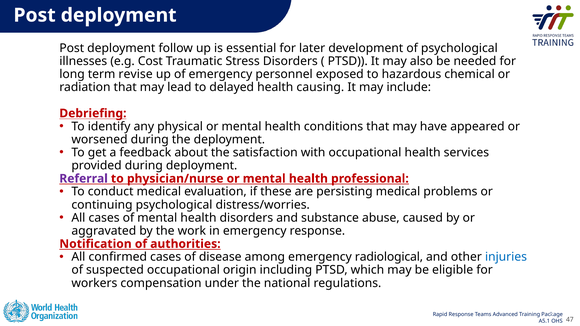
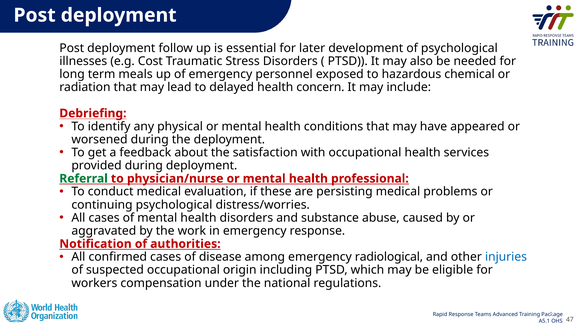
revise: revise -> meals
causing: causing -> concern
Referral colour: purple -> green
